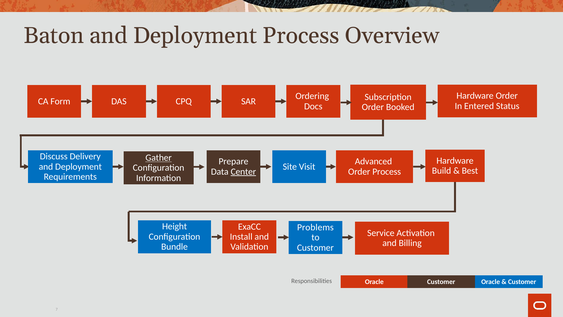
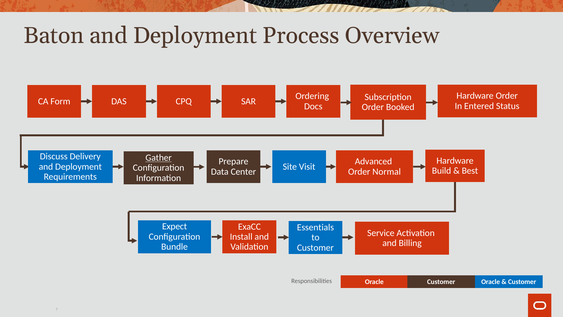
Center underline: present -> none
Order Process: Process -> Normal
Height: Height -> Expect
Problems: Problems -> Essentials
